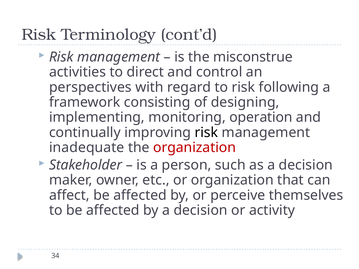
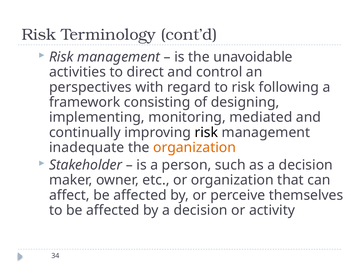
misconstrue: misconstrue -> unavoidable
operation: operation -> mediated
organization at (195, 148) colour: red -> orange
